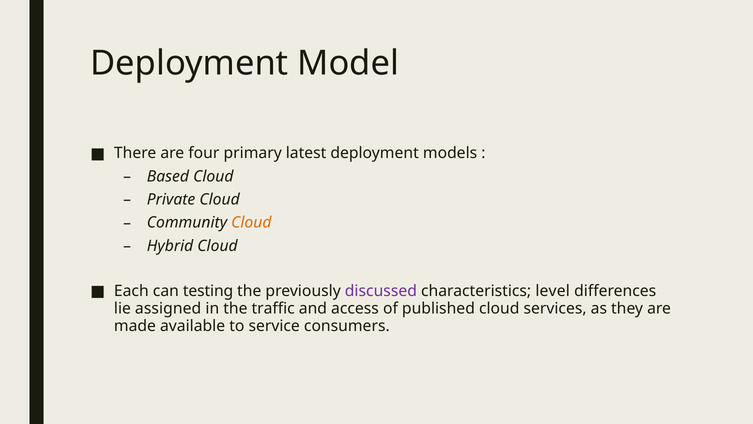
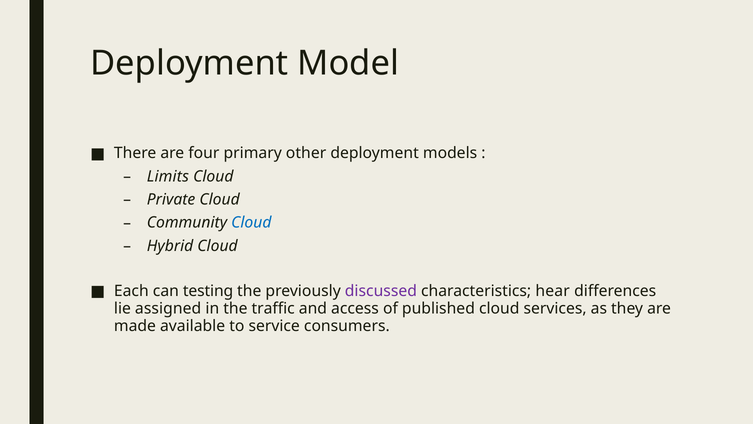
latest: latest -> other
Based: Based -> Limits
Cloud at (251, 223) colour: orange -> blue
level: level -> hear
